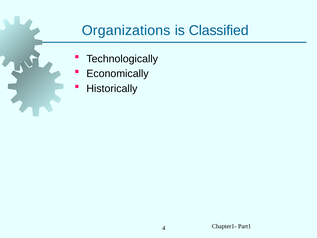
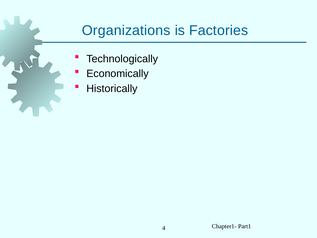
Classified: Classified -> Factories
